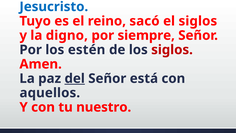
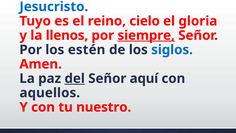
sacó: sacó -> cielo
el siglos: siglos -> gloria
digno: digno -> llenos
siempre underline: none -> present
siglos at (172, 50) colour: red -> blue
está: está -> aquí
